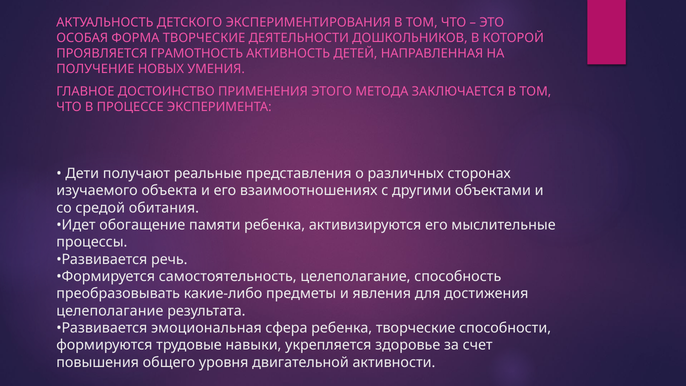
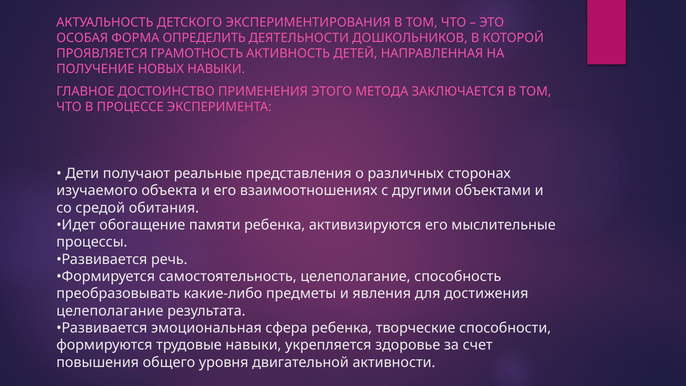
ФОРМА ТВОРЧЕСКИЕ: ТВОРЧЕСКИЕ -> ОПРЕДЕЛИТЬ
НОВЫХ УМЕНИЯ: УМЕНИЯ -> НАВЫКИ
